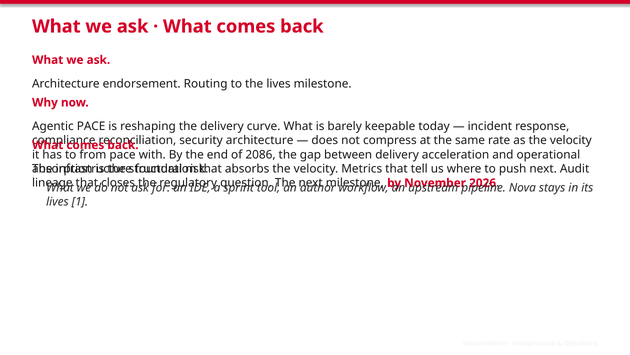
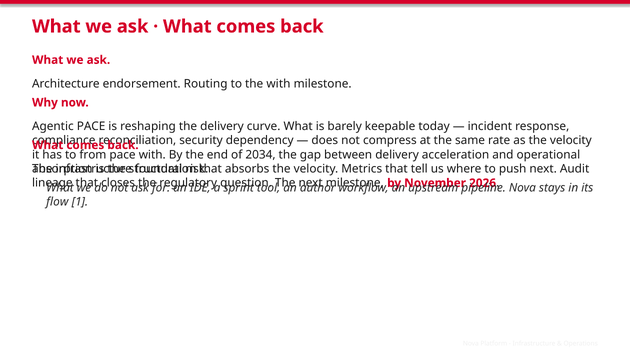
the lives: lives -> with
security architecture: architecture -> dependency
2086: 2086 -> 2034
lives at (57, 202): lives -> flow
